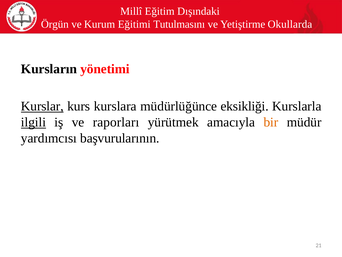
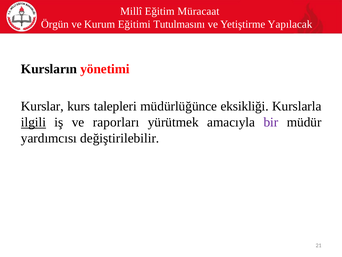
Dışındaki: Dışındaki -> Müracaat
Okullarda: Okullarda -> Yapılacak
Kurslar underline: present -> none
kurslara: kurslara -> talepleri
bir colour: orange -> purple
başvurularının: başvurularının -> değiştirilebilir
